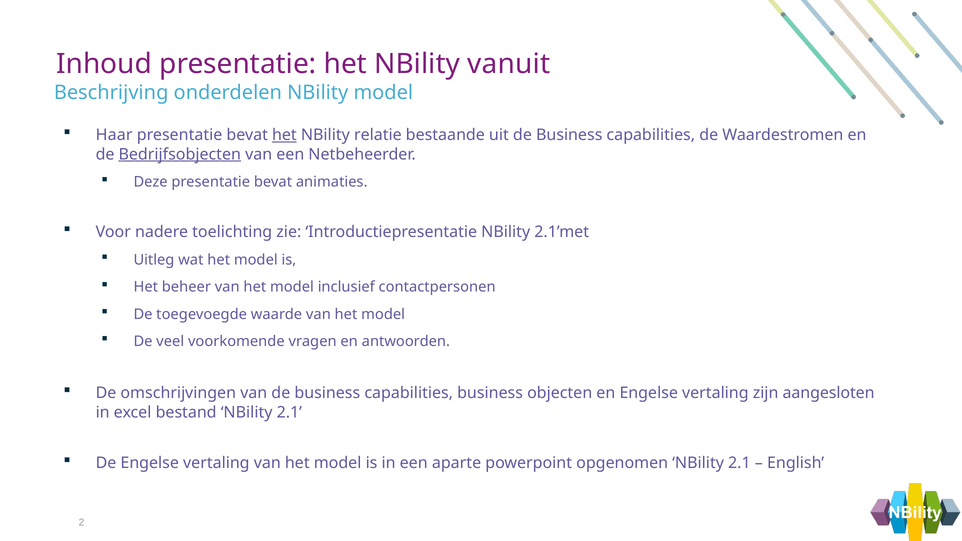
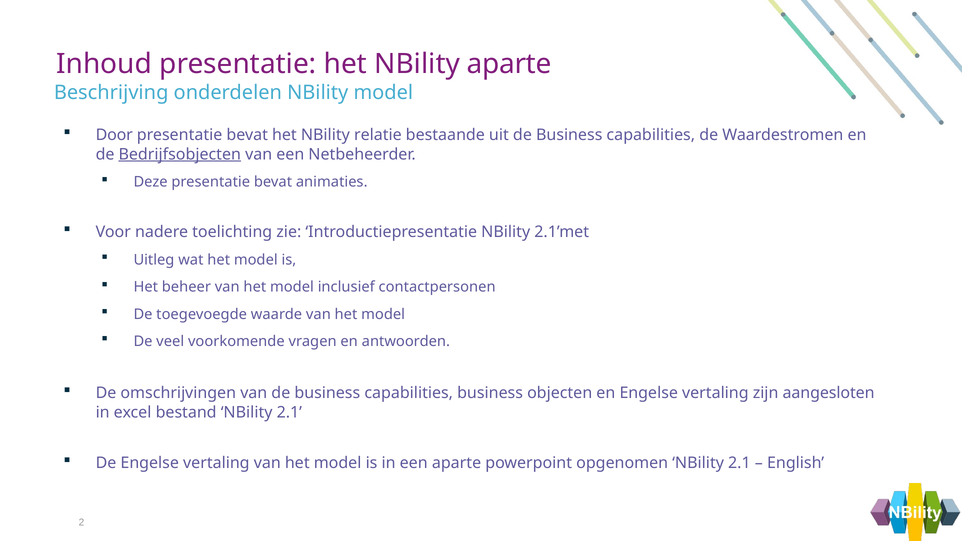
NBility vanuit: vanuit -> aparte
Haar: Haar -> Door
het at (284, 135) underline: present -> none
